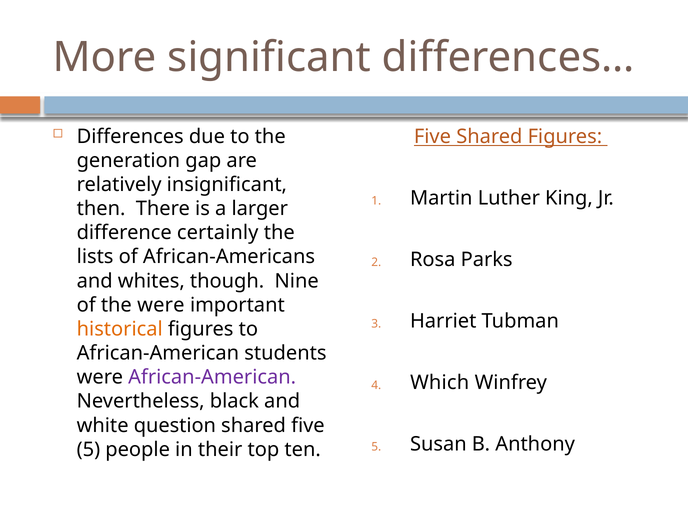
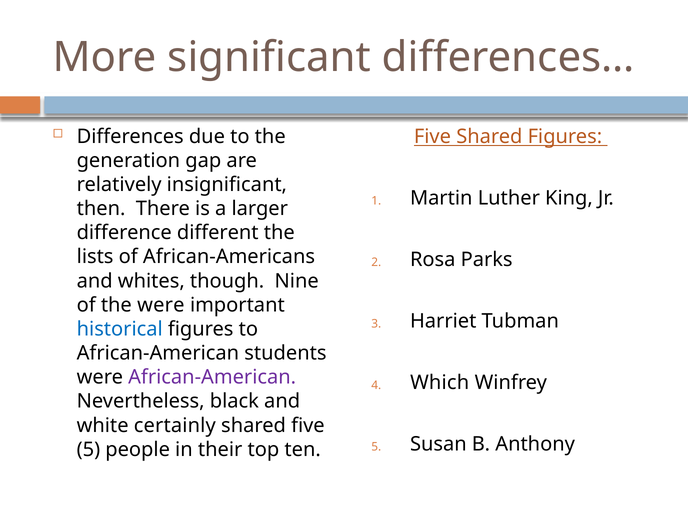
certainly: certainly -> different
historical colour: orange -> blue
question: question -> certainly
